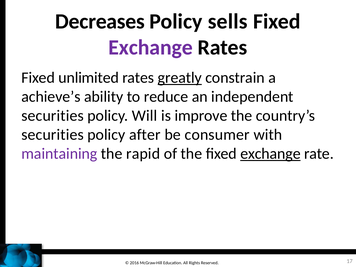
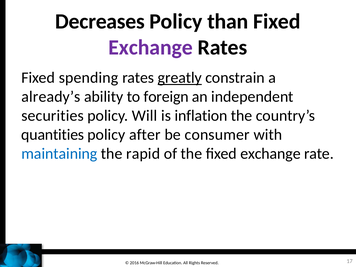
sells: sells -> than
unlimited: unlimited -> spending
achieve’s: achieve’s -> already’s
reduce: reduce -> foreign
improve: improve -> inflation
securities at (53, 135): securities -> quantities
maintaining colour: purple -> blue
exchange at (270, 154) underline: present -> none
